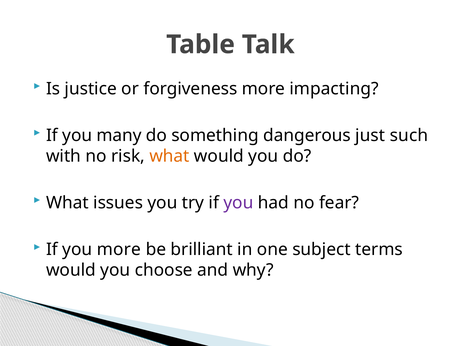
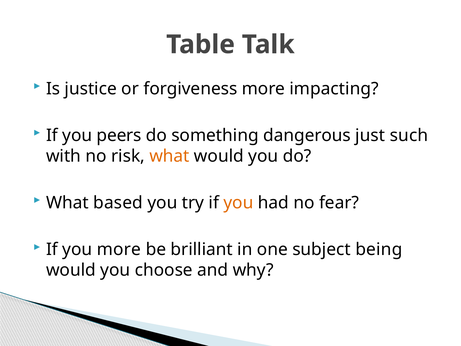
many: many -> peers
issues: issues -> based
you at (238, 203) colour: purple -> orange
terms: terms -> being
